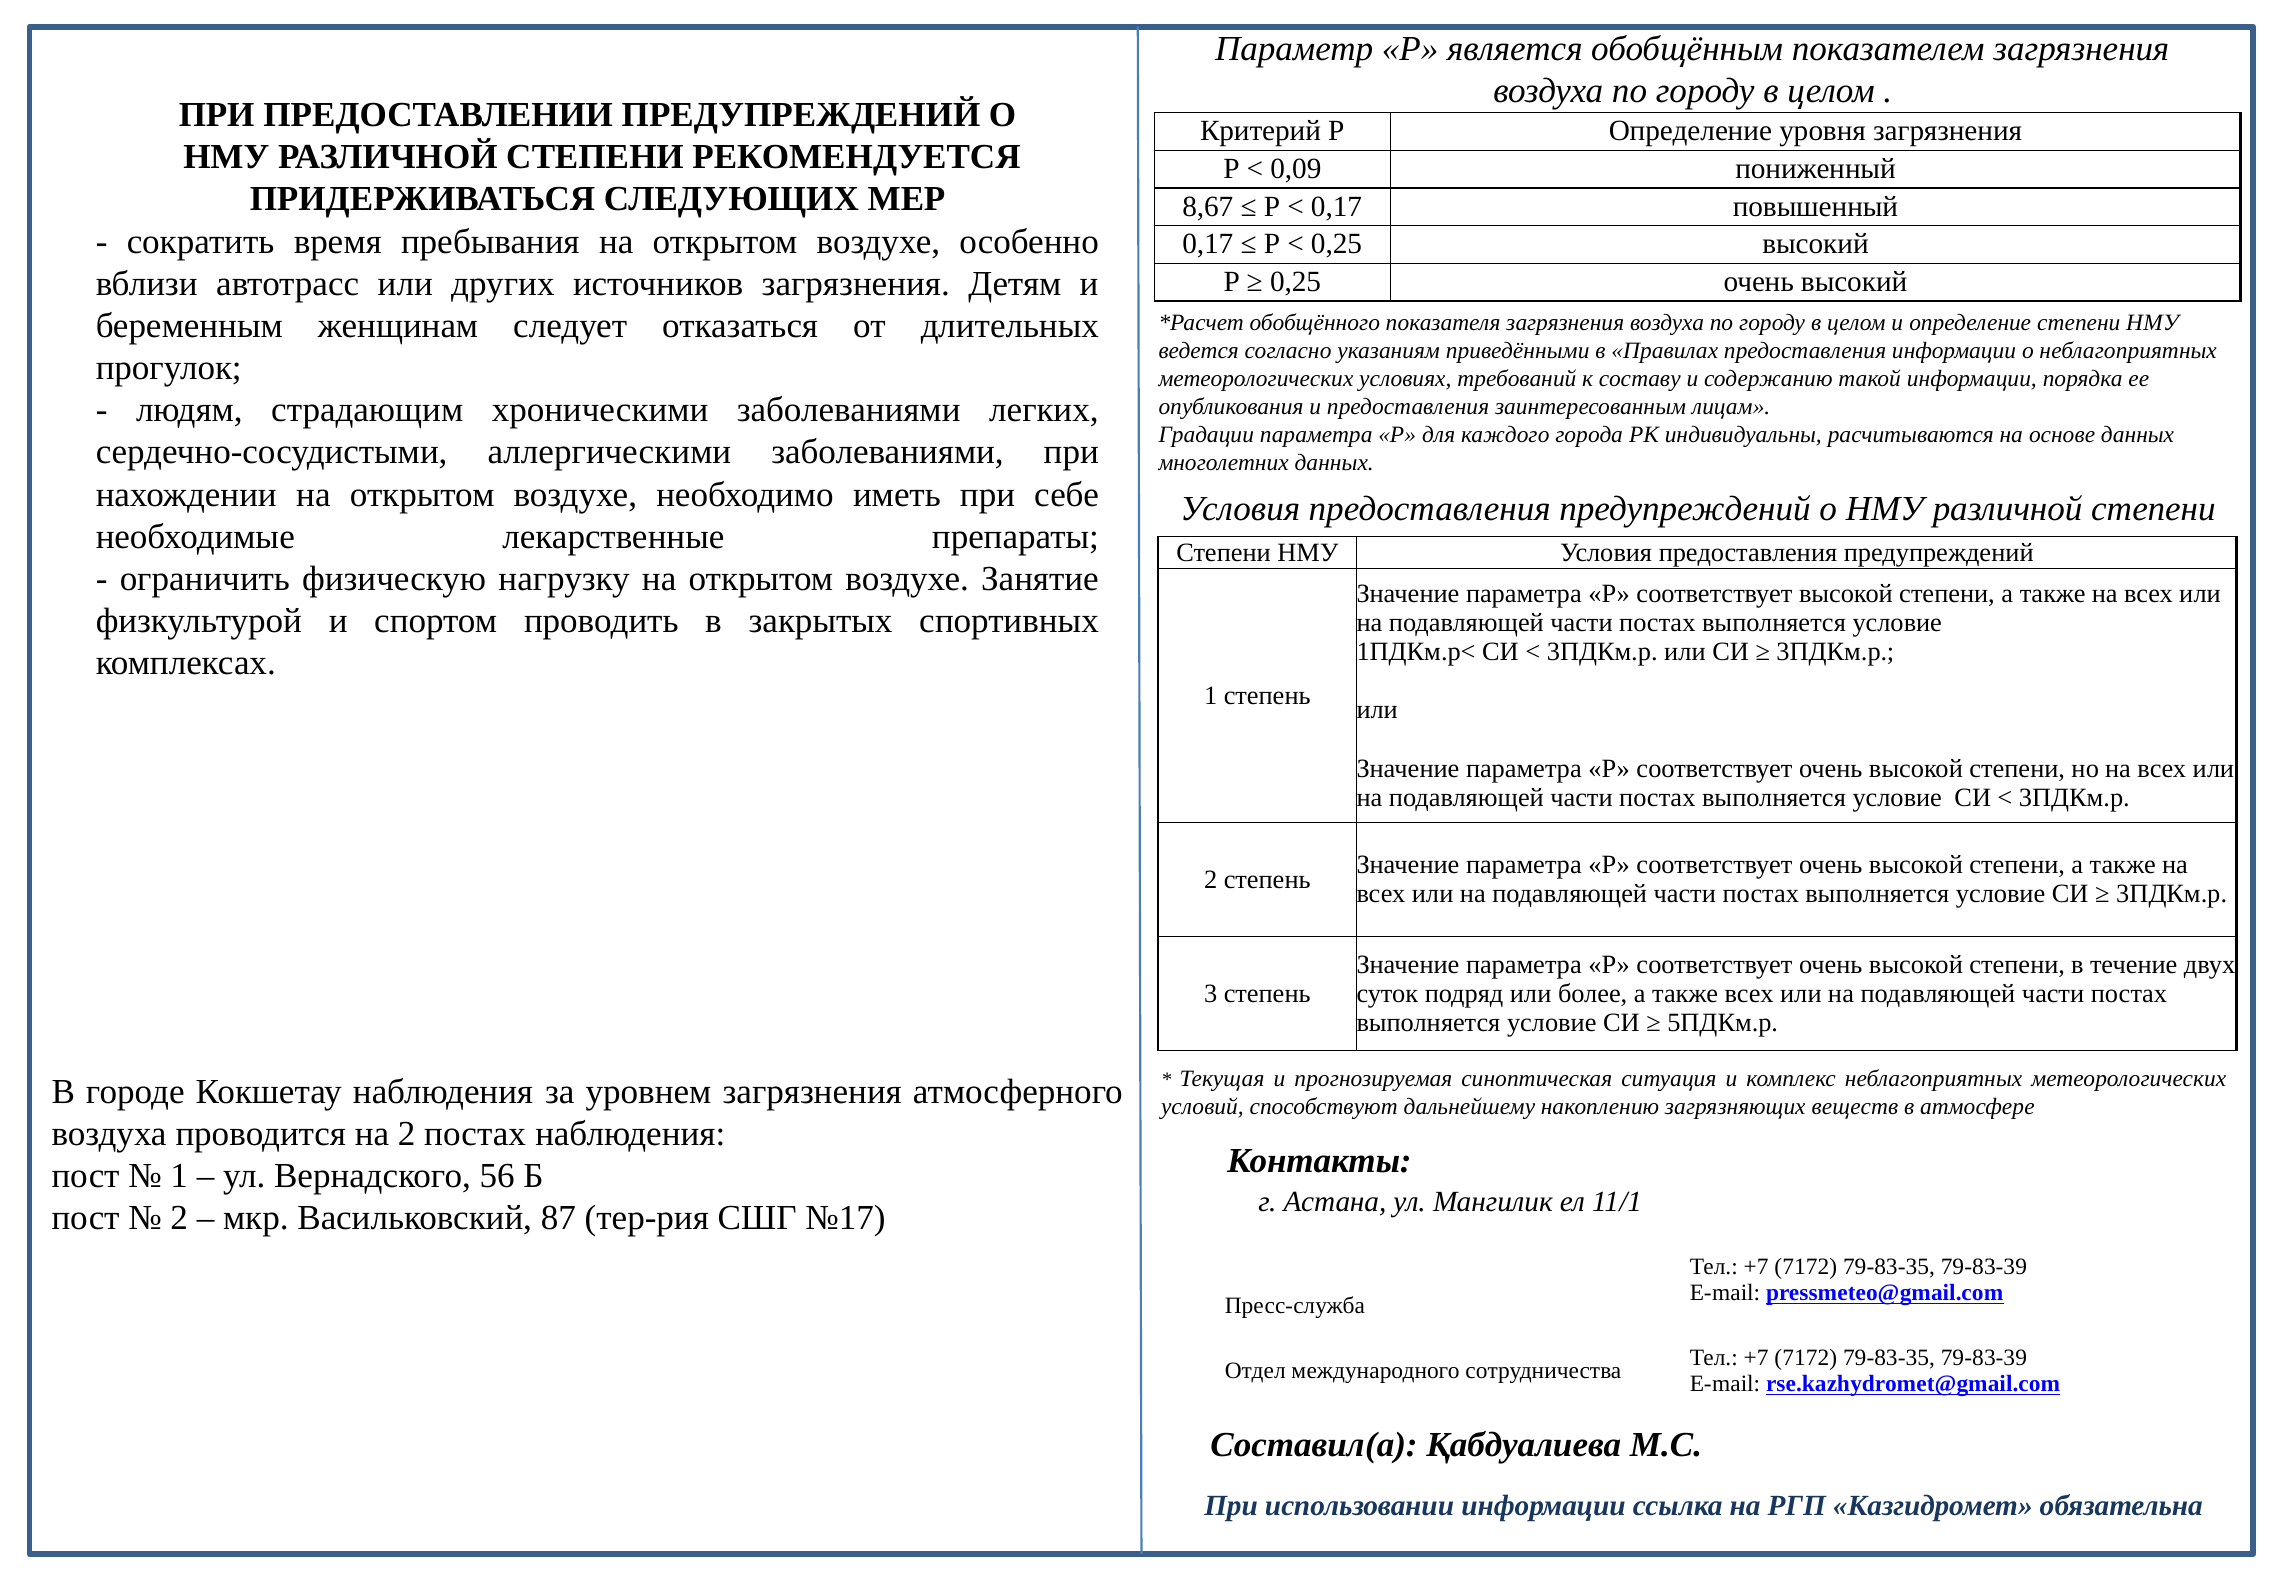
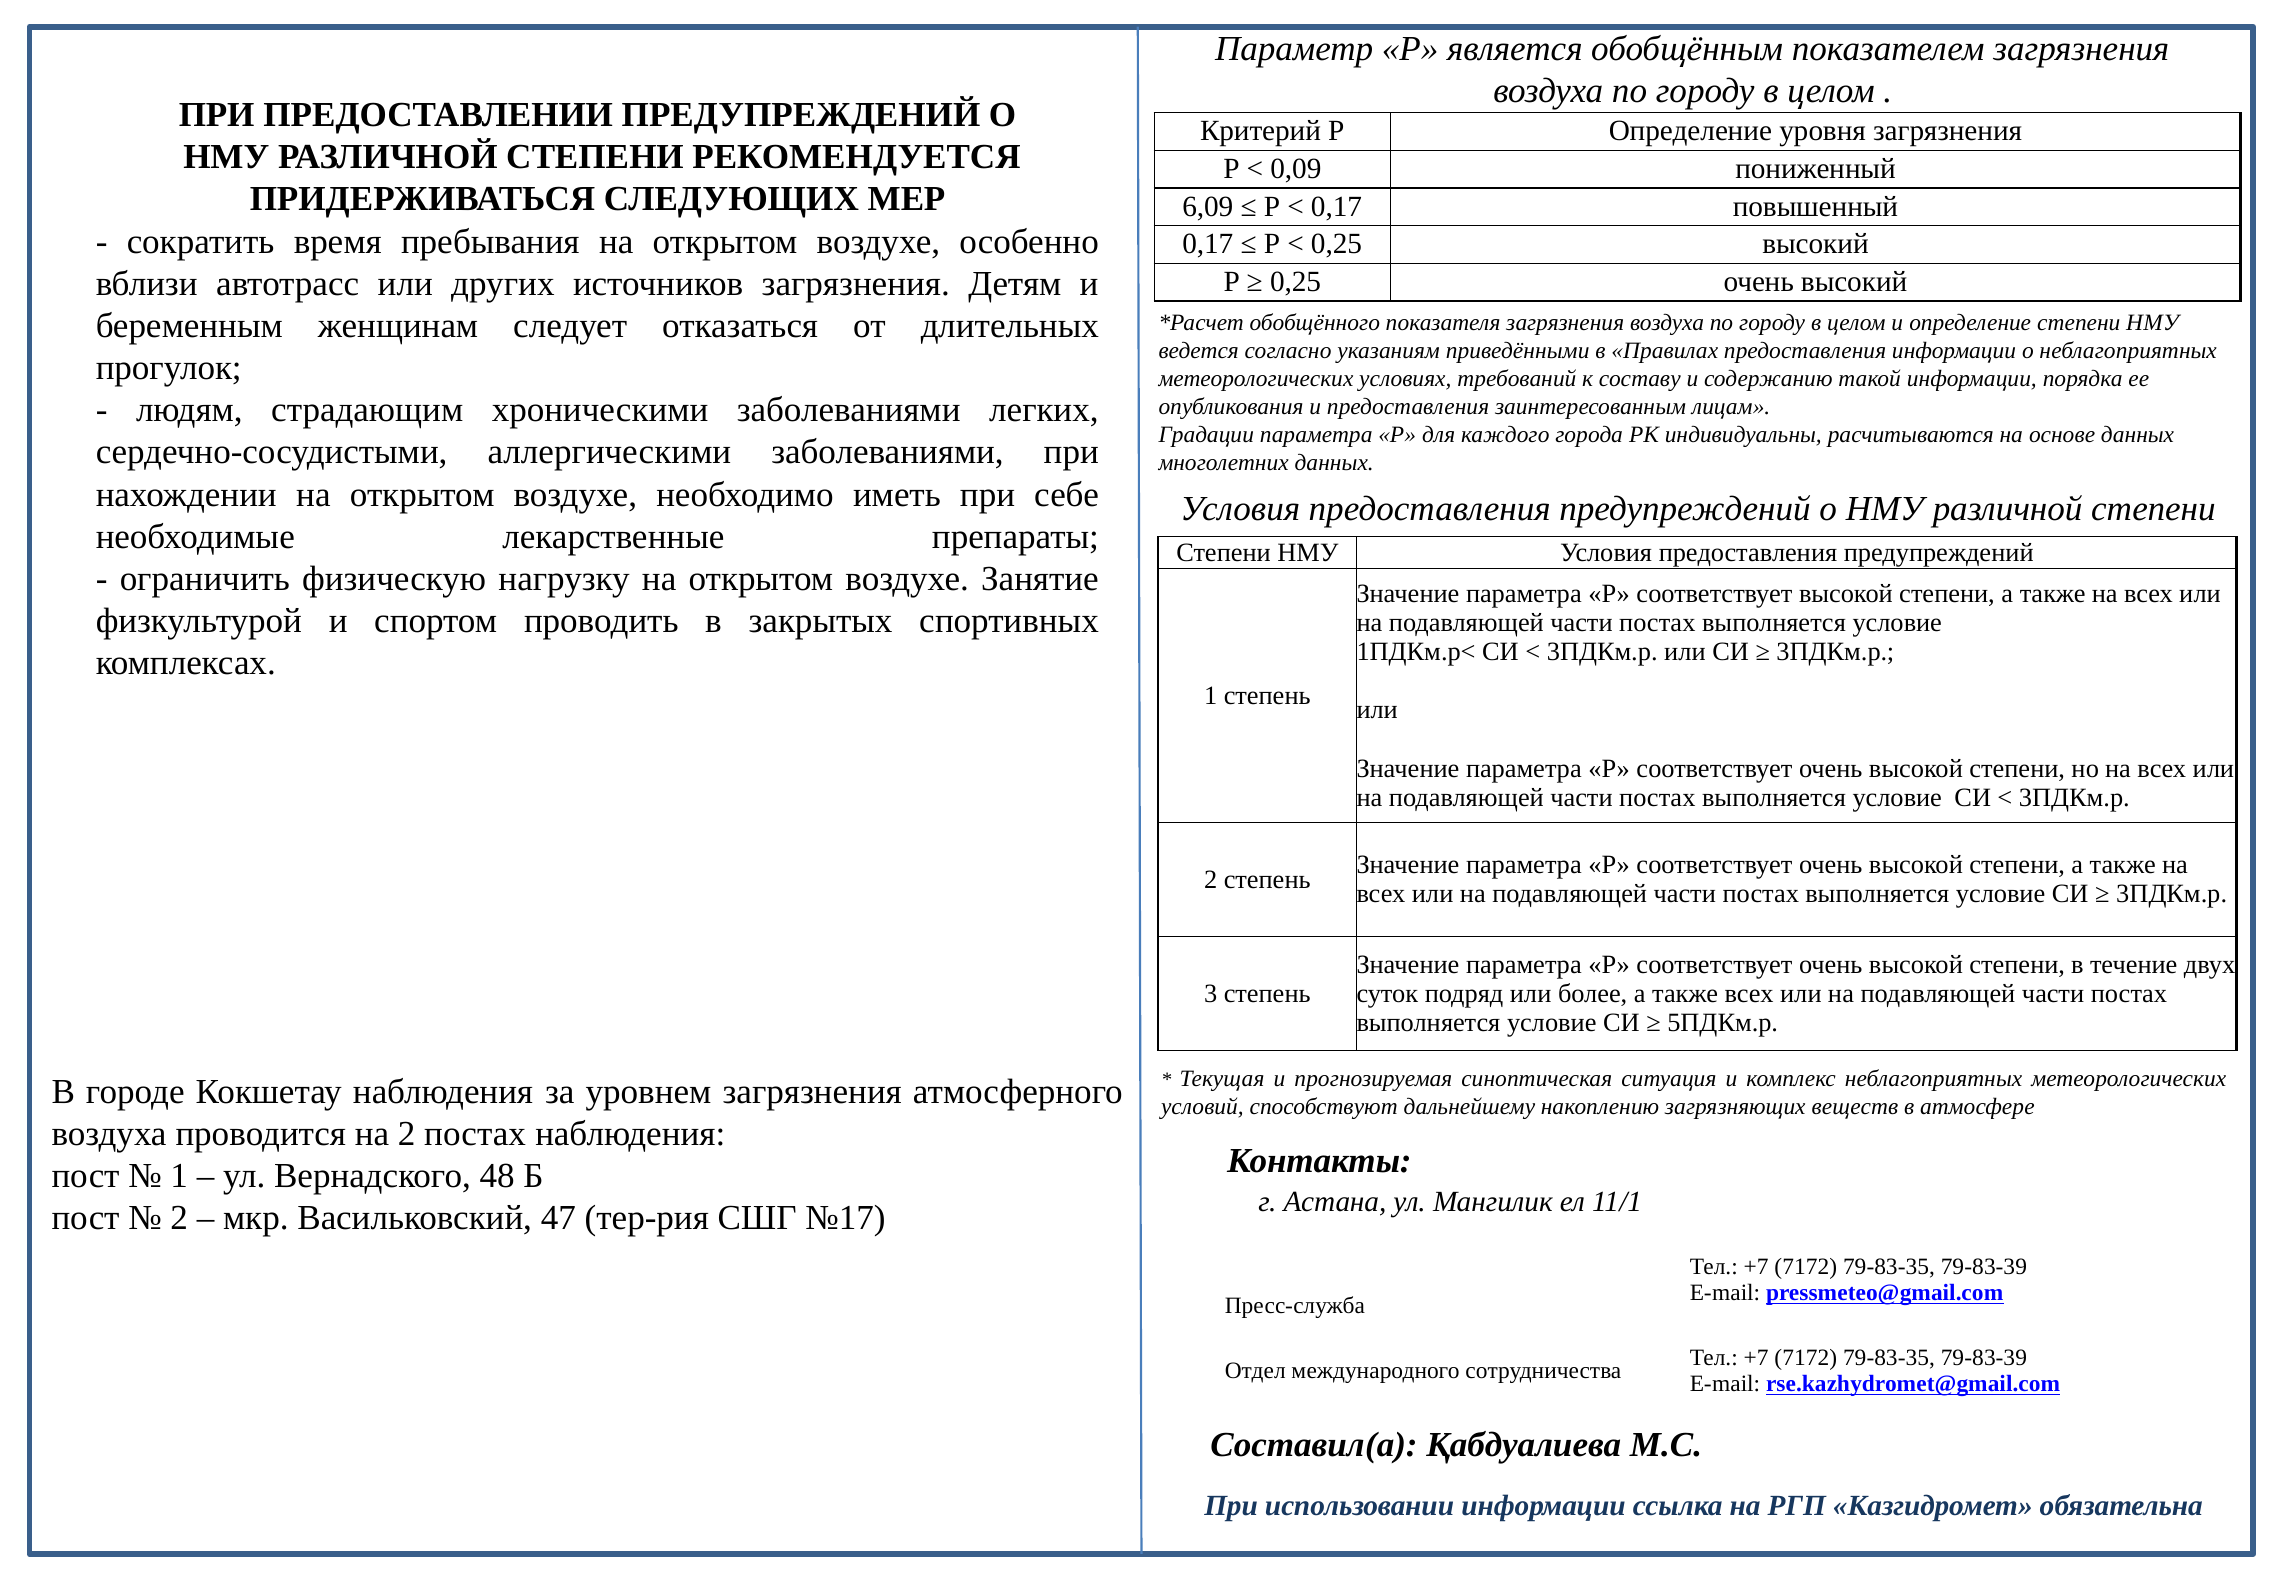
8,67: 8,67 -> 6,09
56: 56 -> 48
87: 87 -> 47
